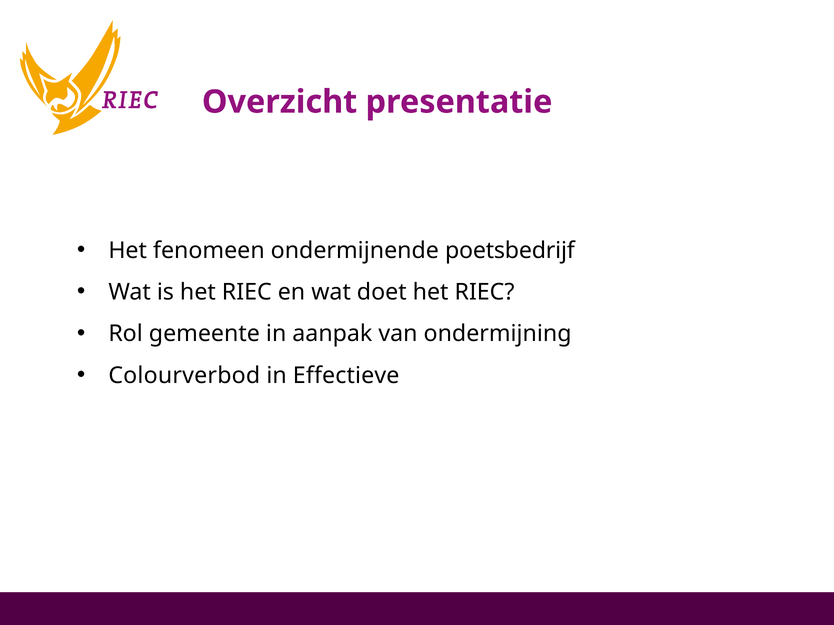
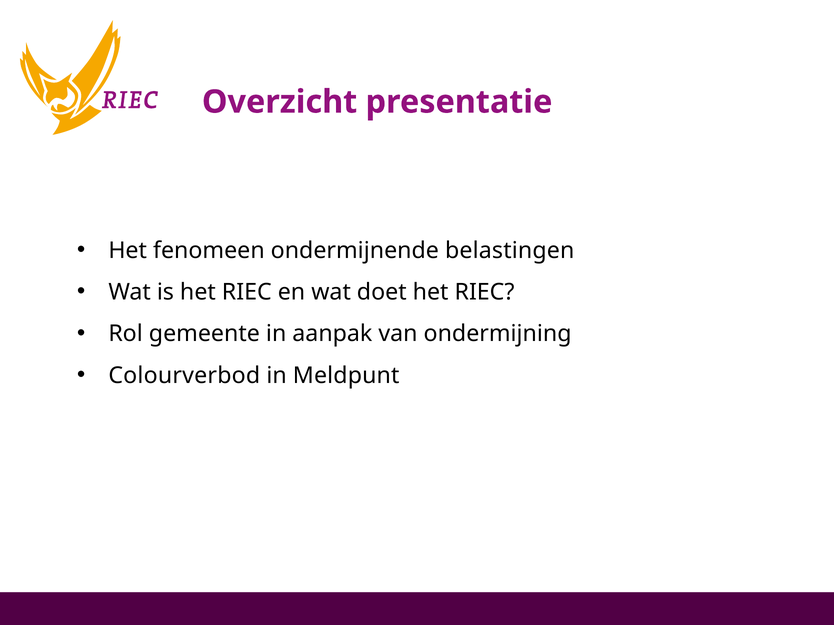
poetsbedrijf: poetsbedrijf -> belastingen
Effectieve: Effectieve -> Meldpunt
